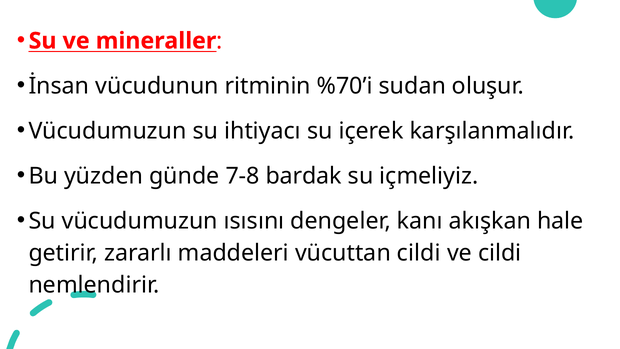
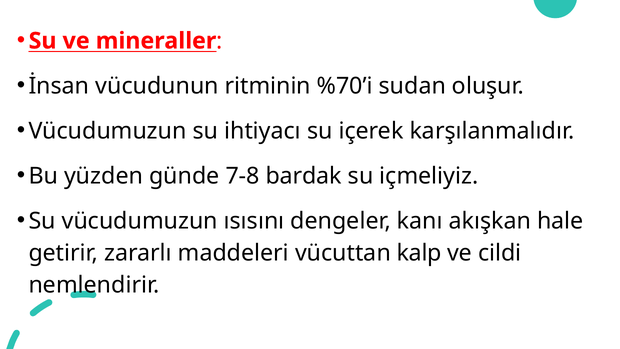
vücuttan cildi: cildi -> kalp
